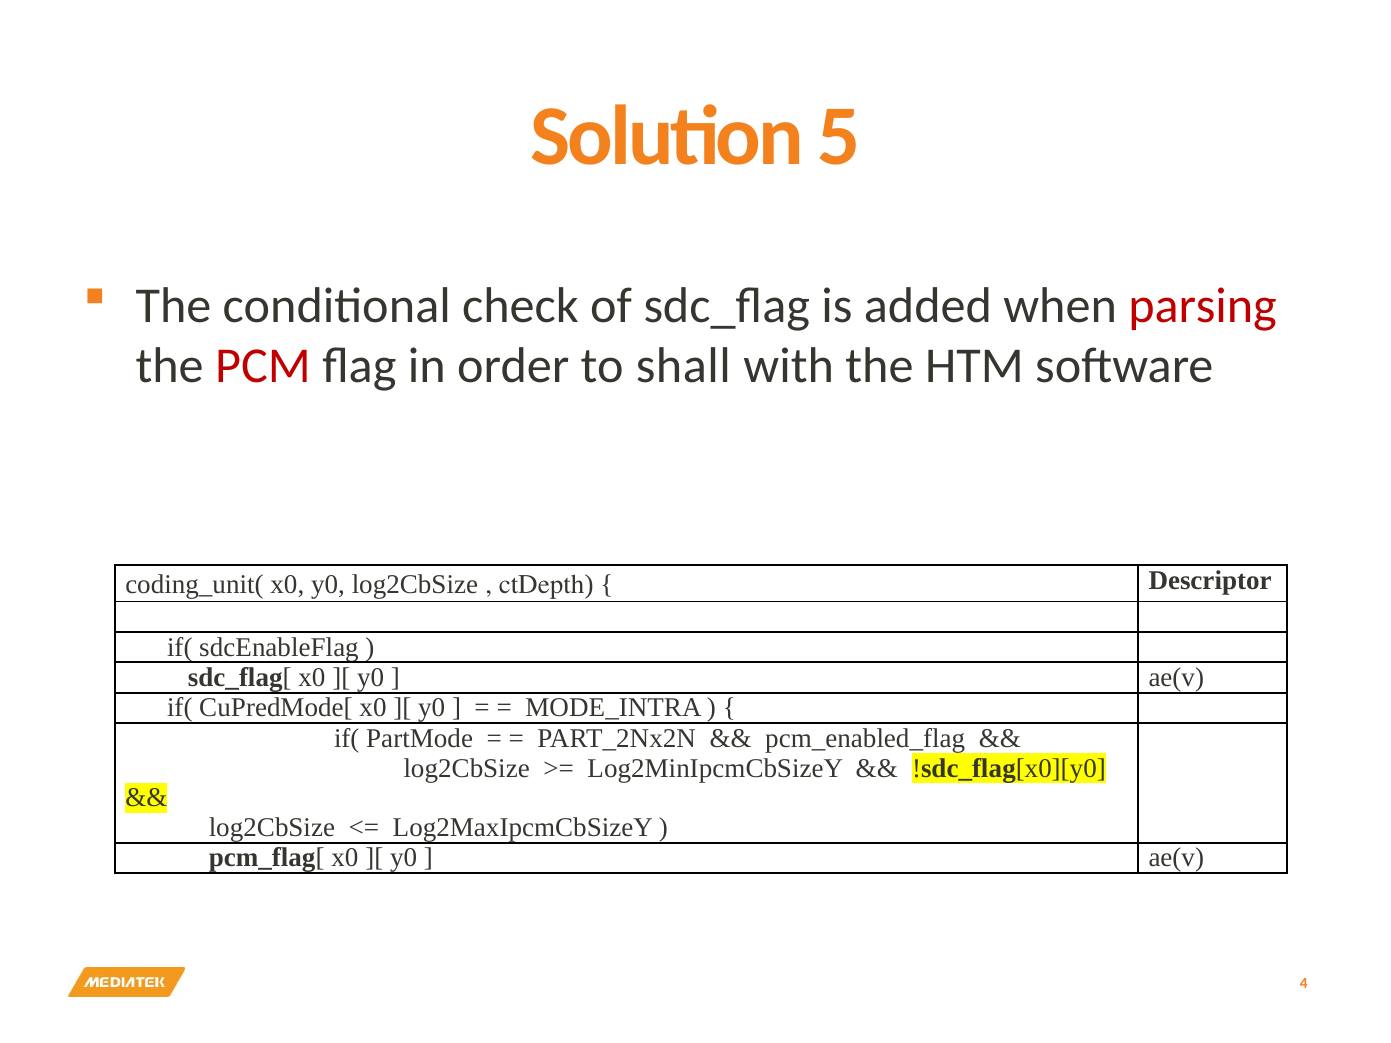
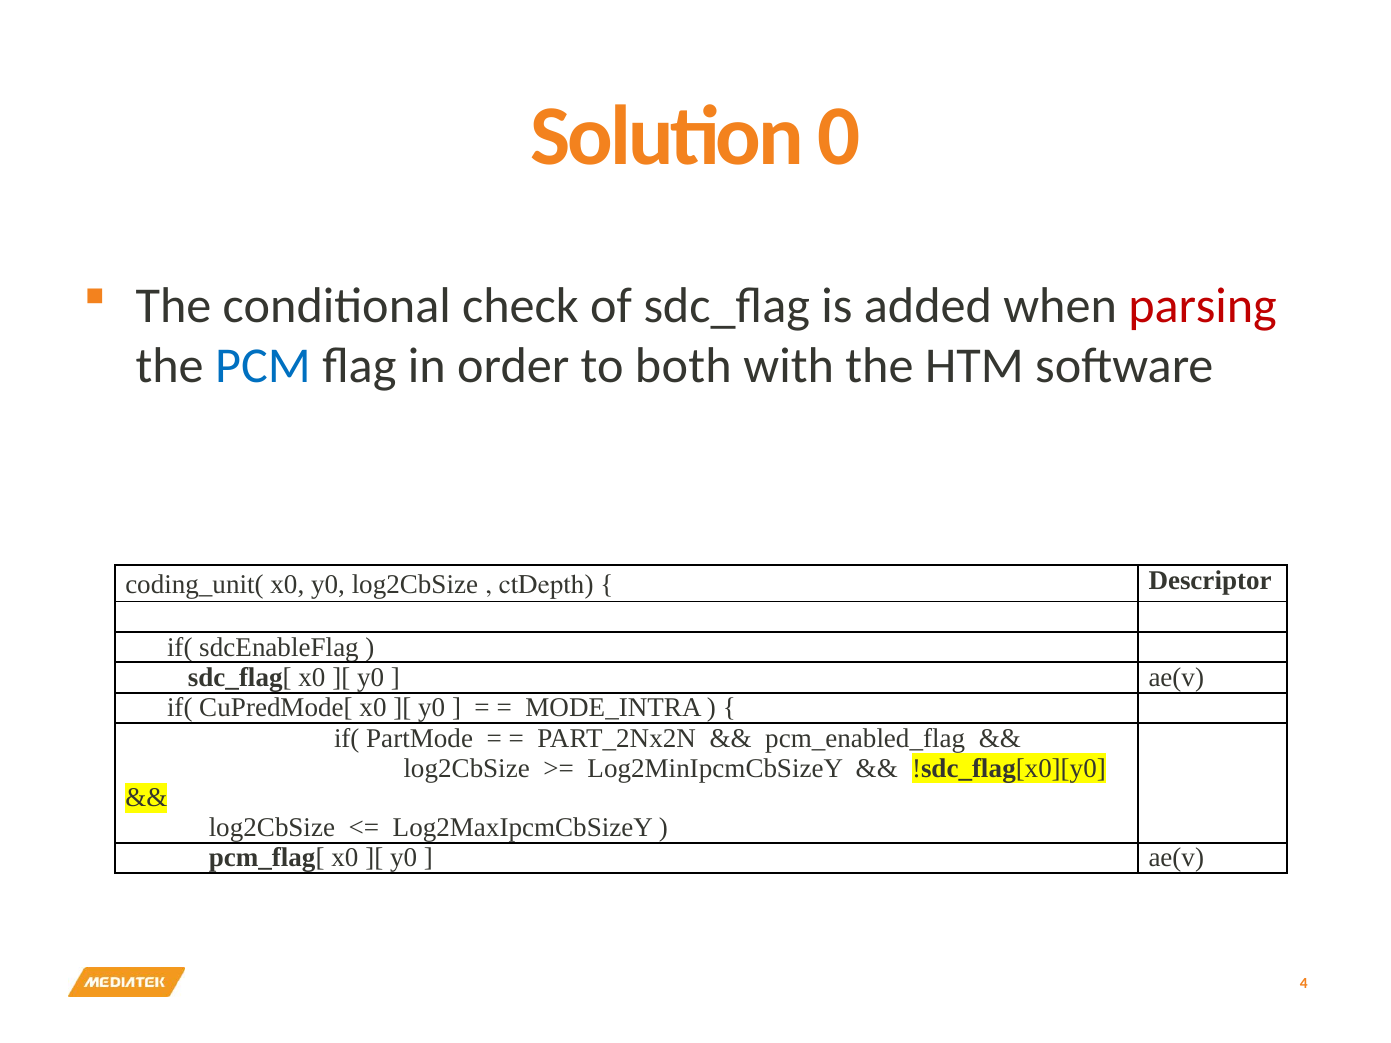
5: 5 -> 0
PCM colour: red -> blue
shall: shall -> both
